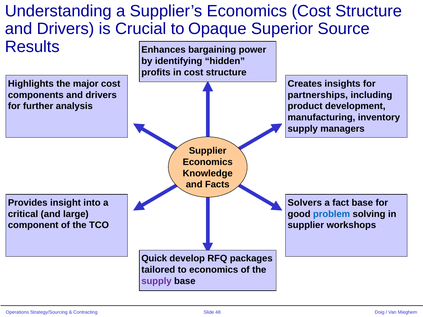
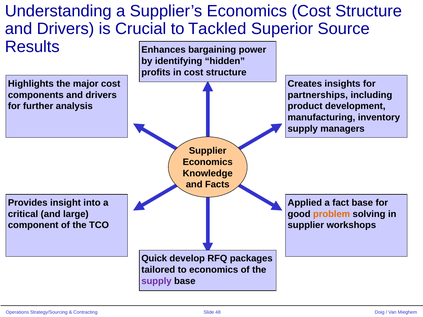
Opaque: Opaque -> Tackled
Solvers: Solvers -> Applied
problem colour: blue -> orange
